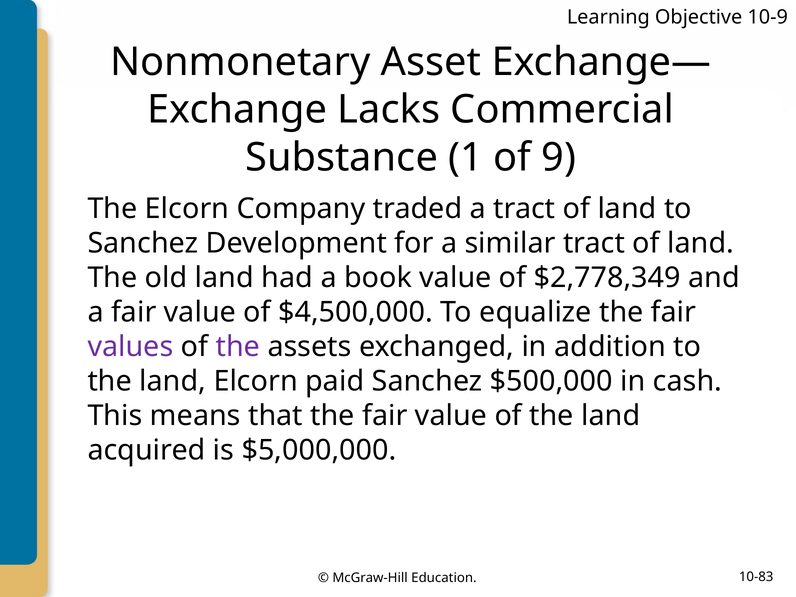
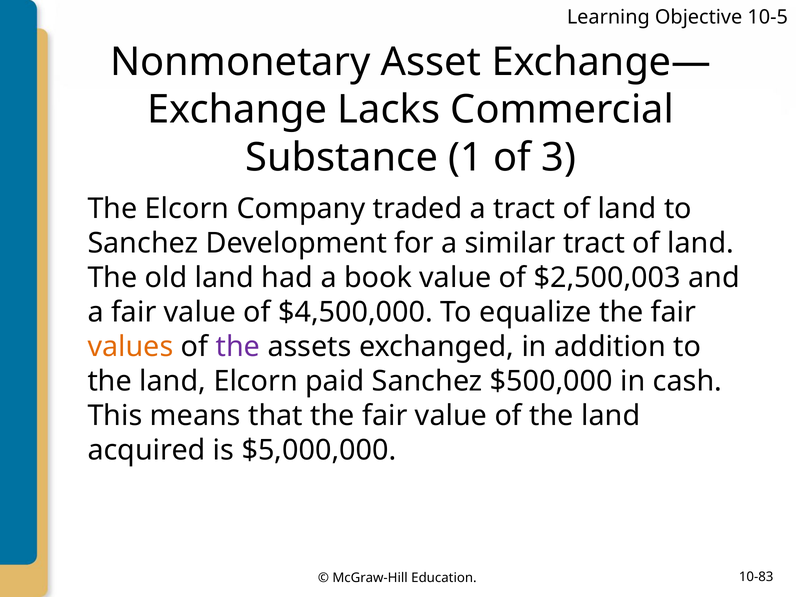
10-9: 10-9 -> 10-5
9: 9 -> 3
$2,778,349: $2,778,349 -> $2,500,003
values colour: purple -> orange
